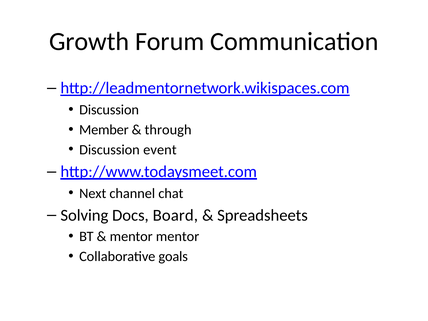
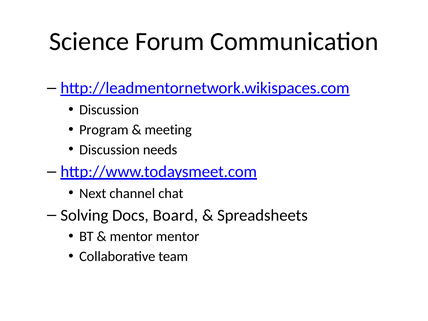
Growth: Growth -> Science
Member: Member -> Program
through: through -> meeting
event: event -> needs
goals: goals -> team
